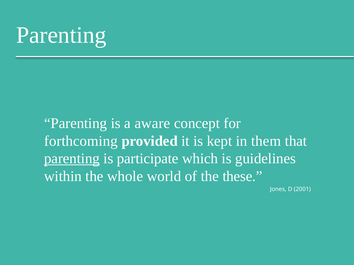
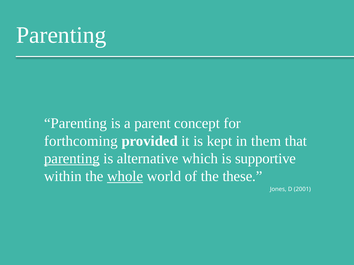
aware: aware -> parent
participate: participate -> alternative
guidelines: guidelines -> supportive
whole underline: none -> present
